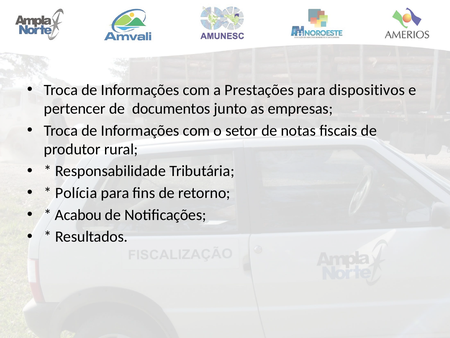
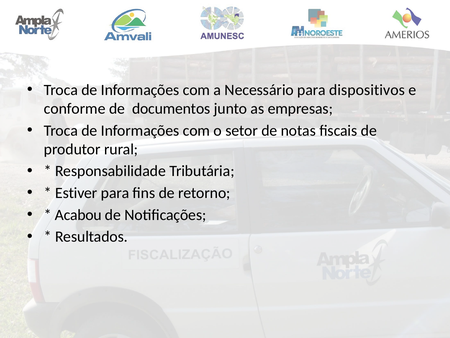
Prestações: Prestações -> Necessário
pertencer: pertencer -> conforme
Polícia: Polícia -> Estiver
